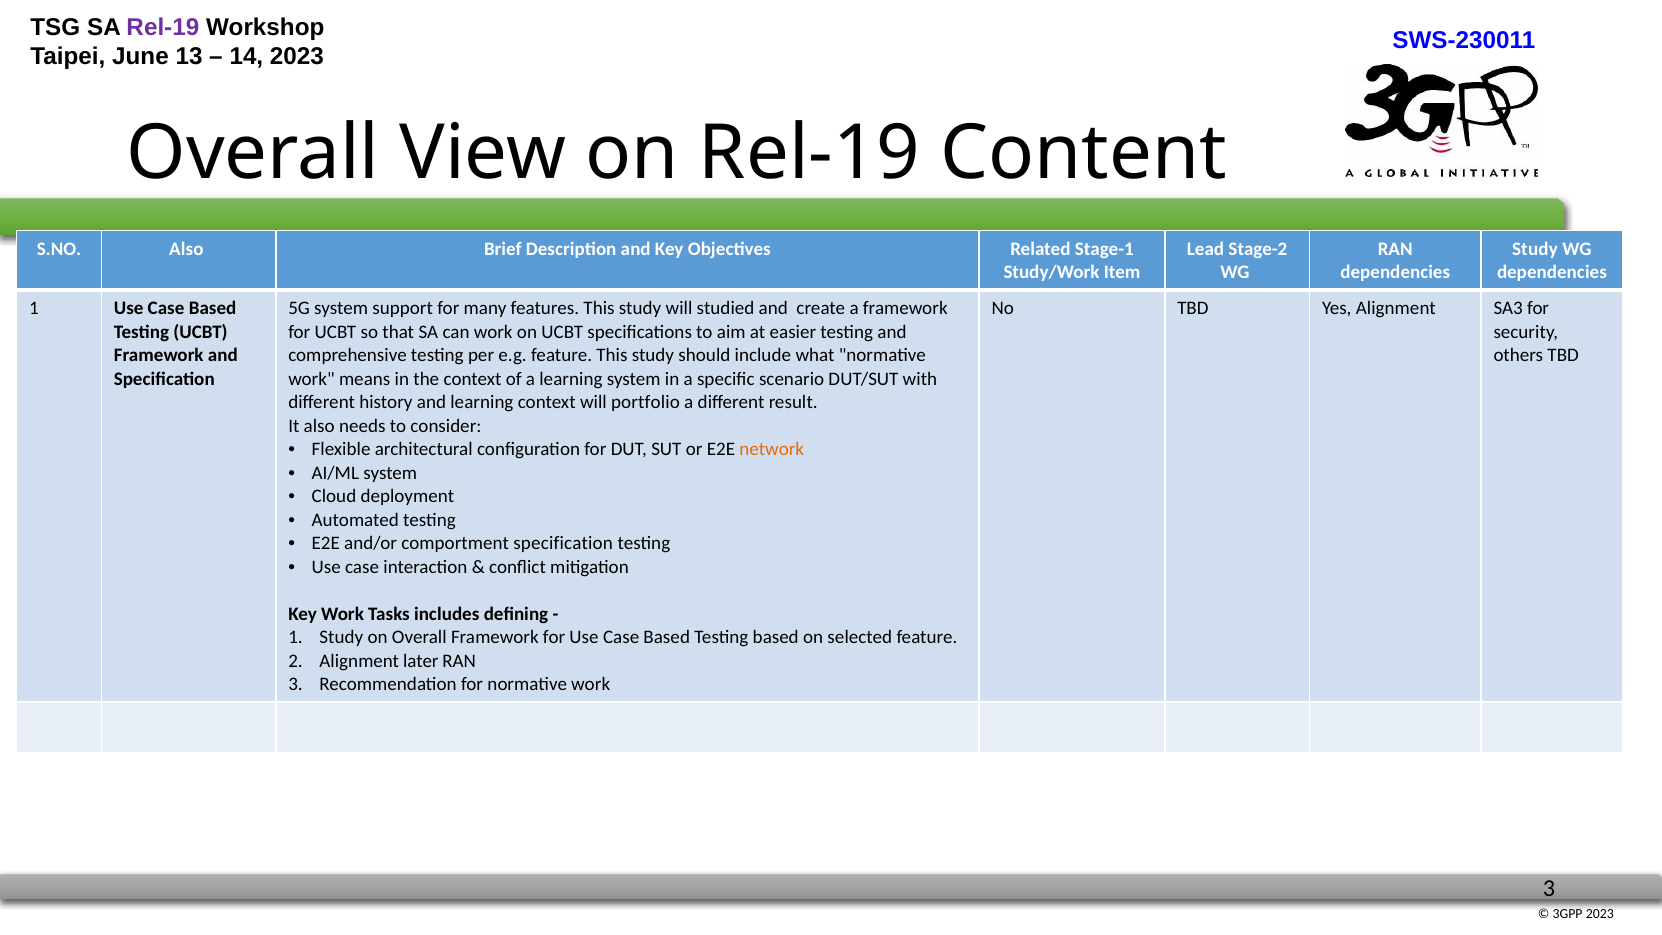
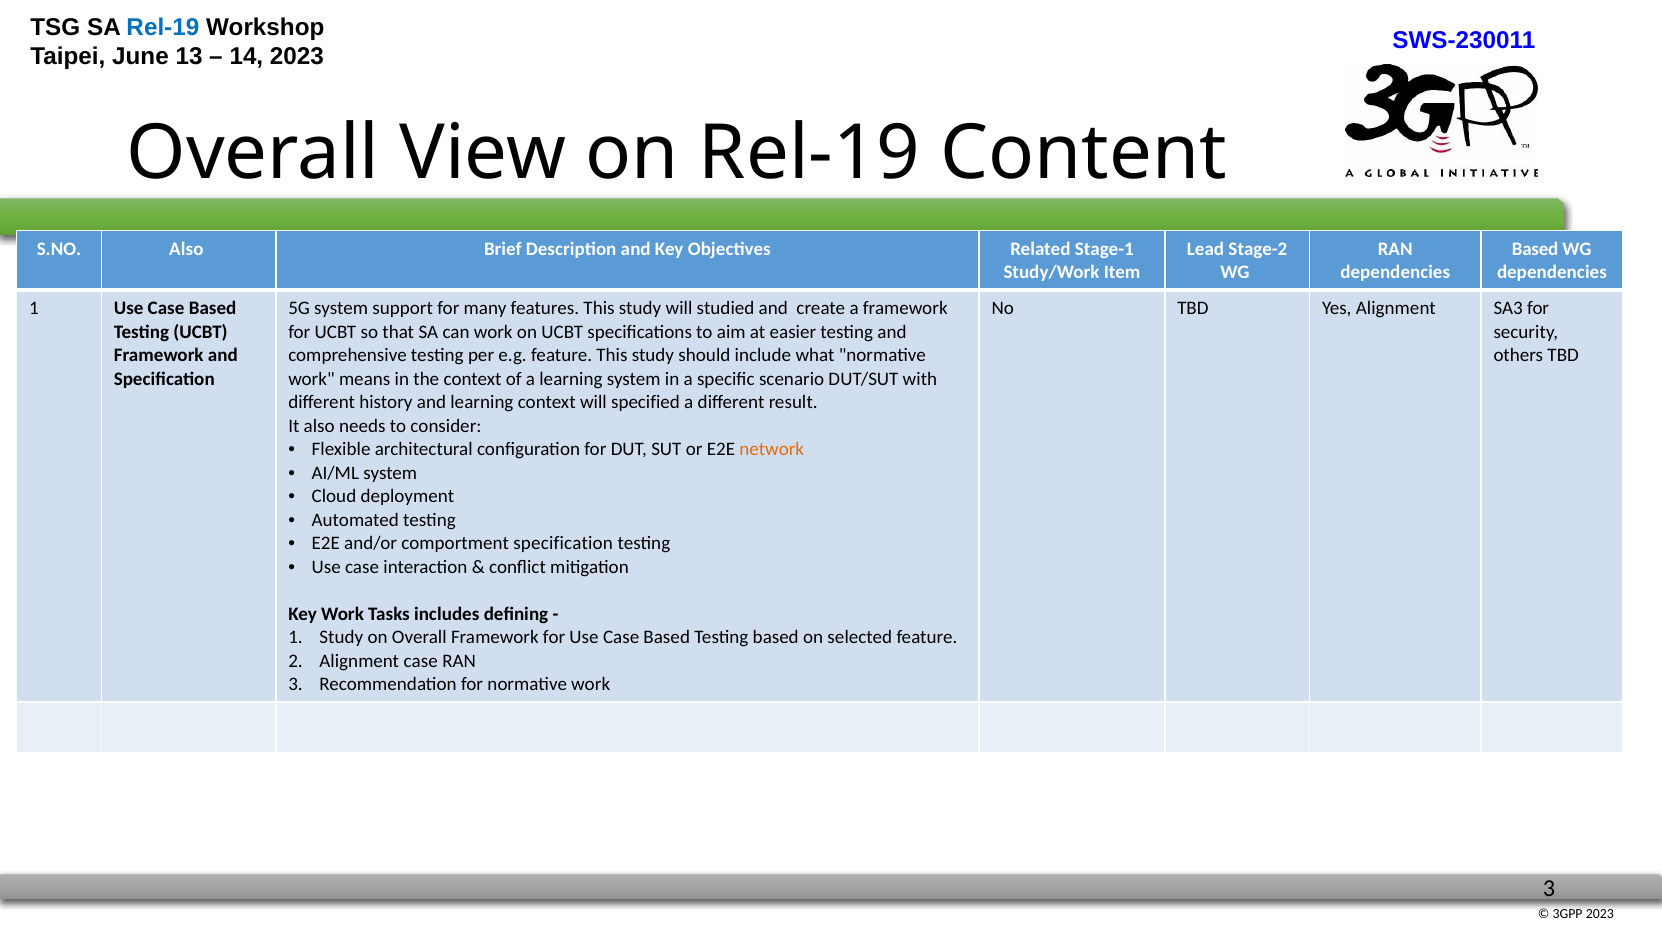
Rel-19 at (163, 27) colour: purple -> blue
Study at (1535, 249): Study -> Based
portfolio: portfolio -> specified
Alignment later: later -> case
